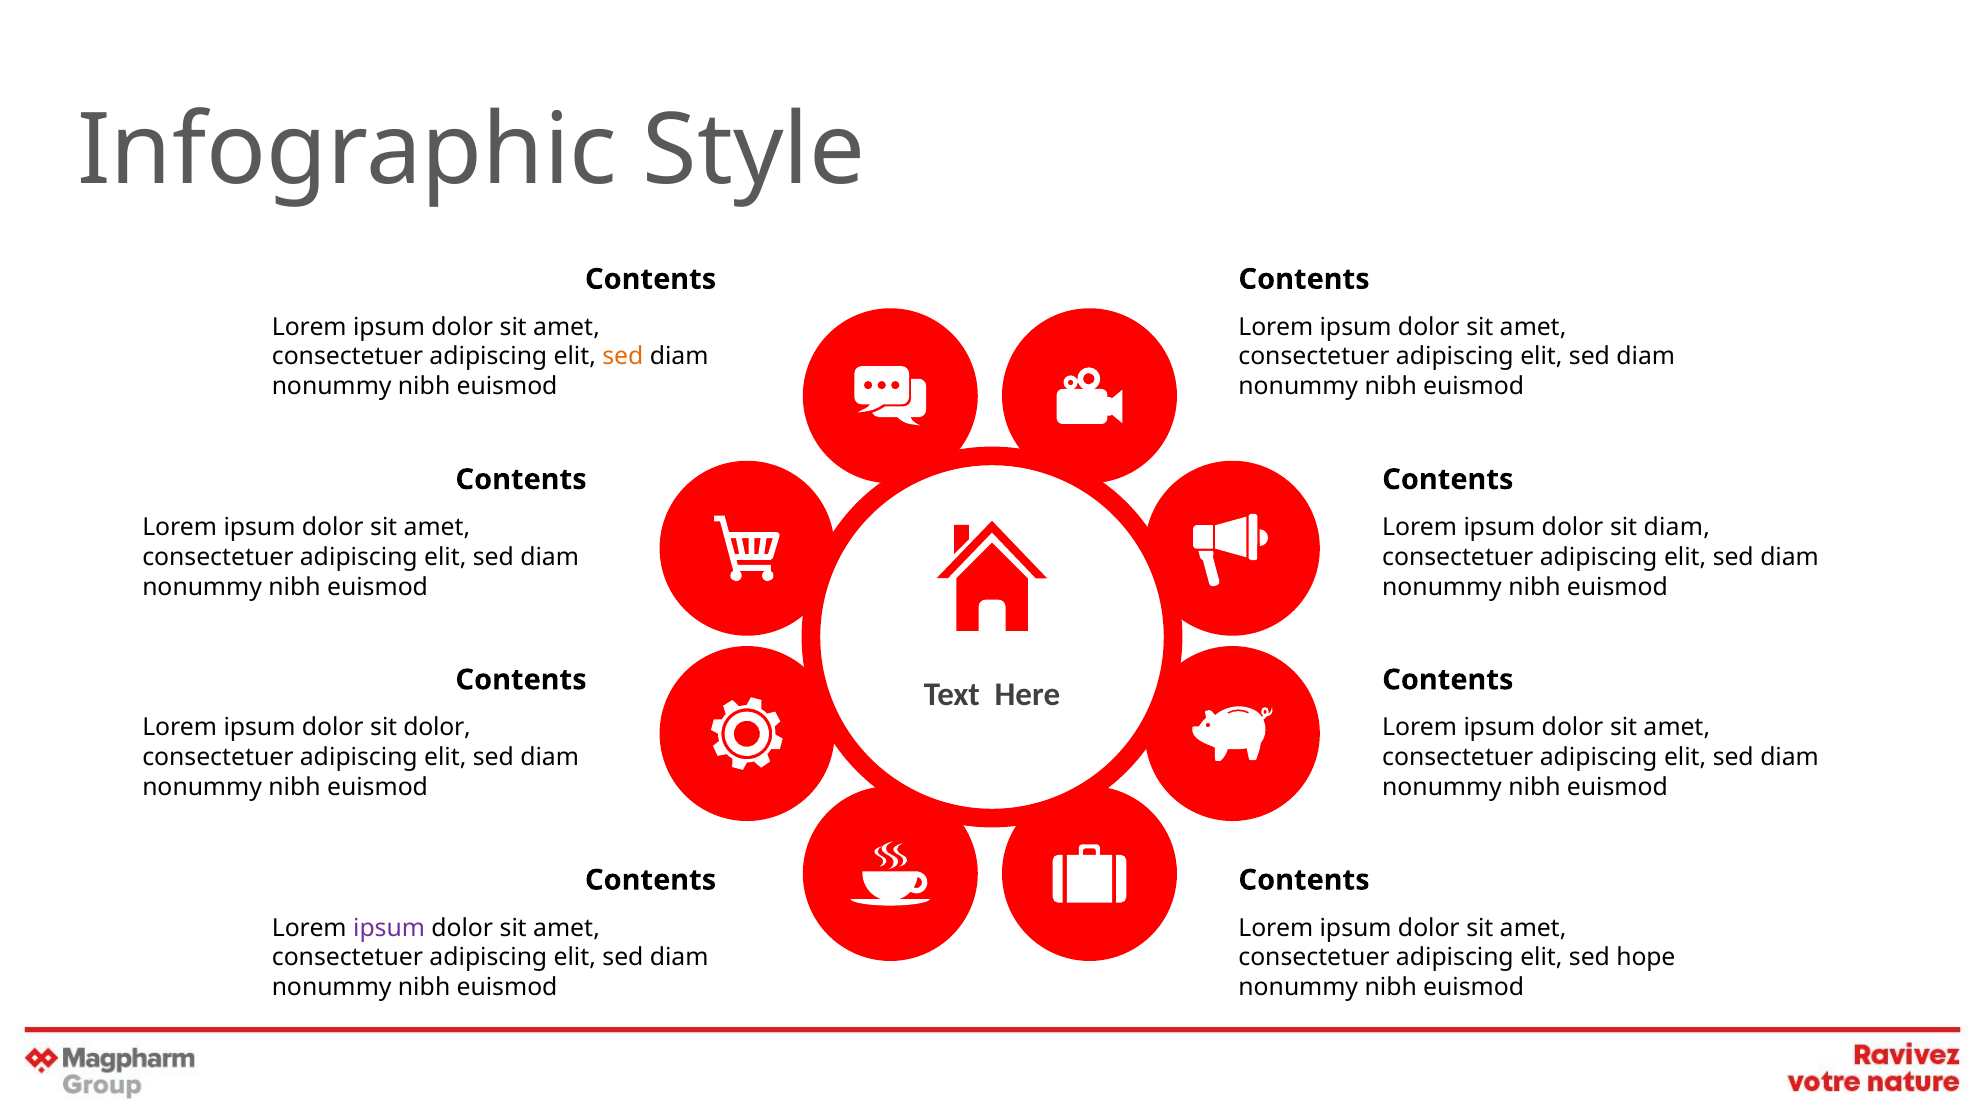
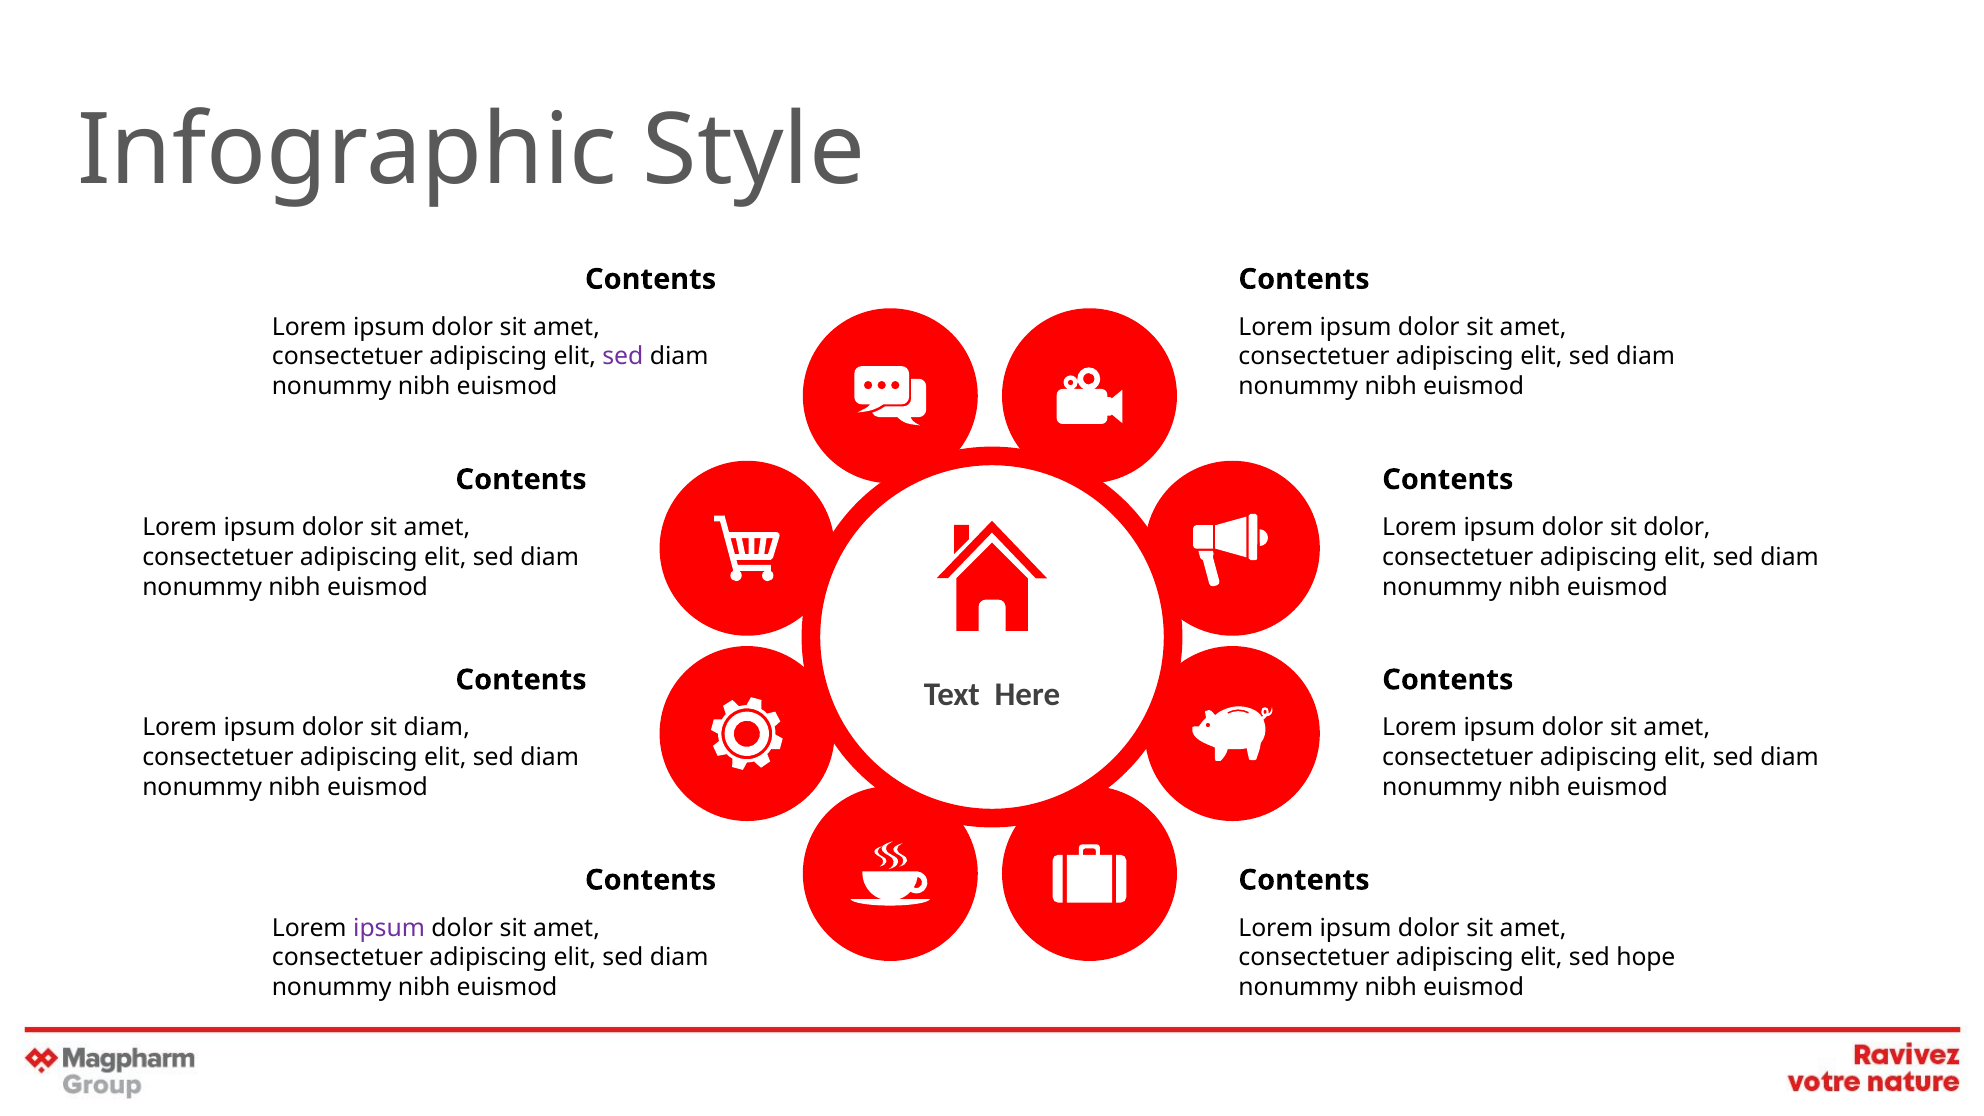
sed at (623, 357) colour: orange -> purple
sit diam: diam -> dolor
sit dolor: dolor -> diam
